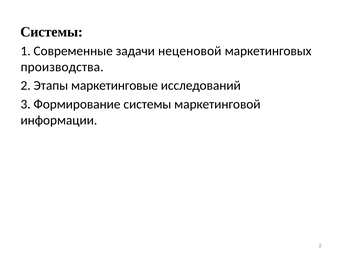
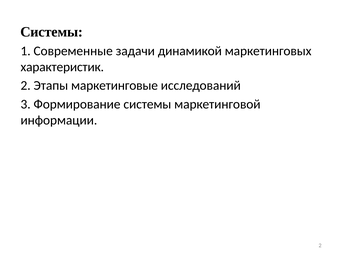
неценовой: неценовой -> динамикой
производства: производства -> характеристик
